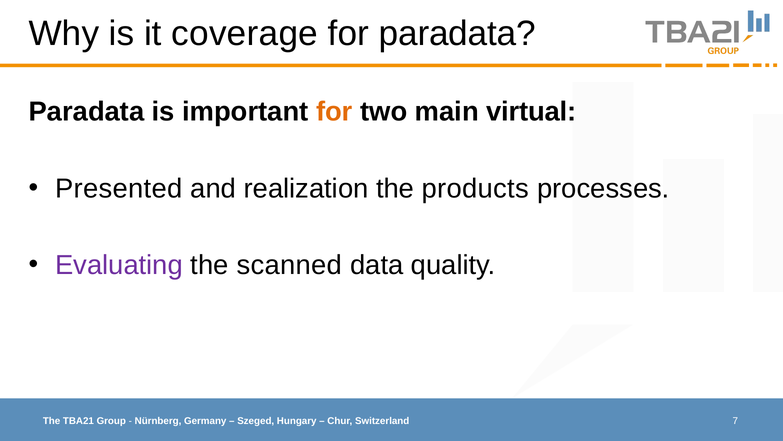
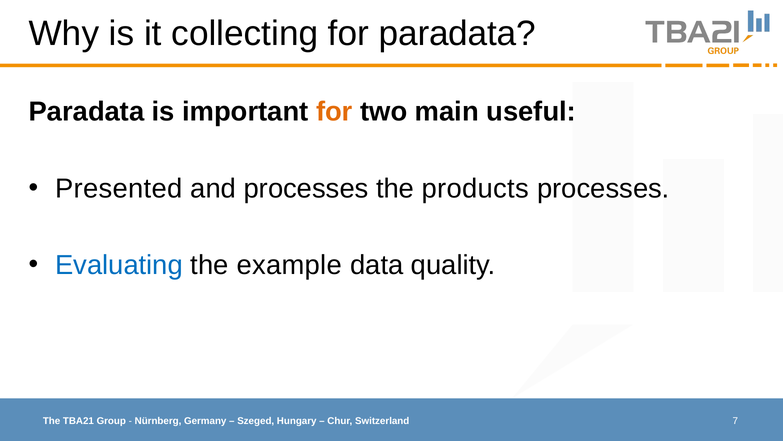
coverage: coverage -> collecting
virtual: virtual -> useful
and realization: realization -> processes
Evaluating colour: purple -> blue
scanned: scanned -> example
